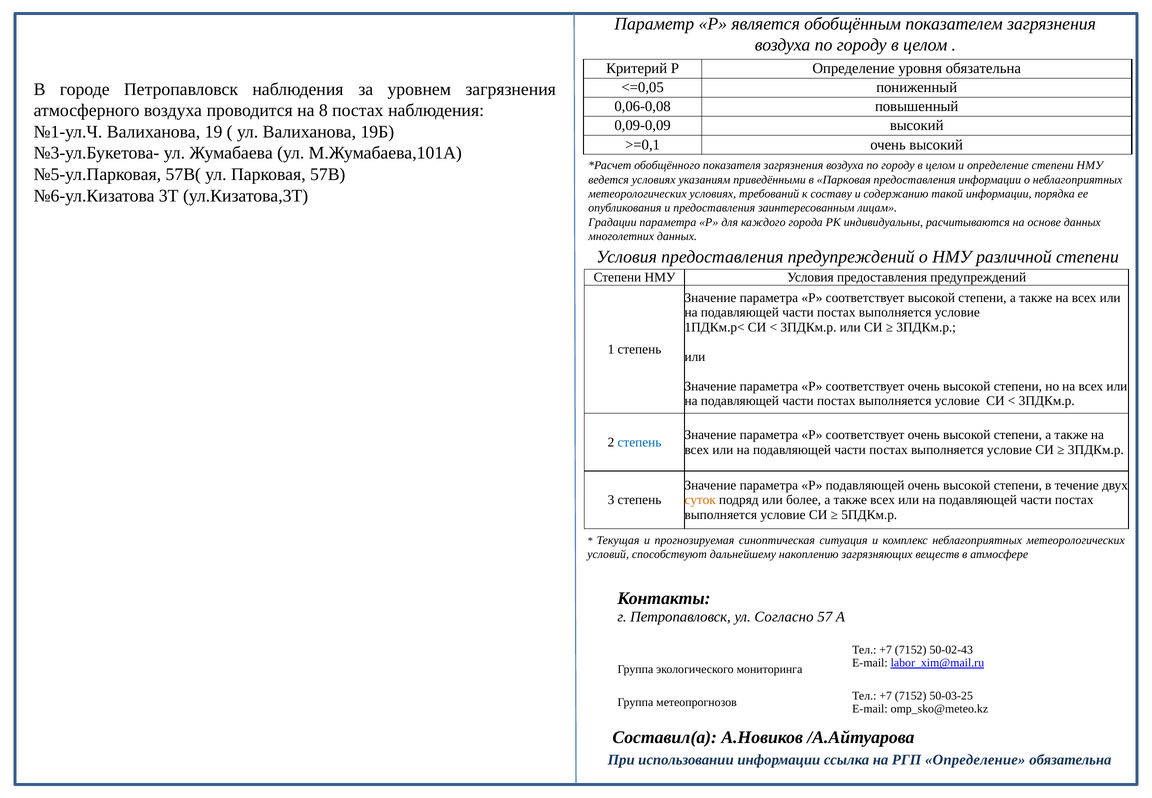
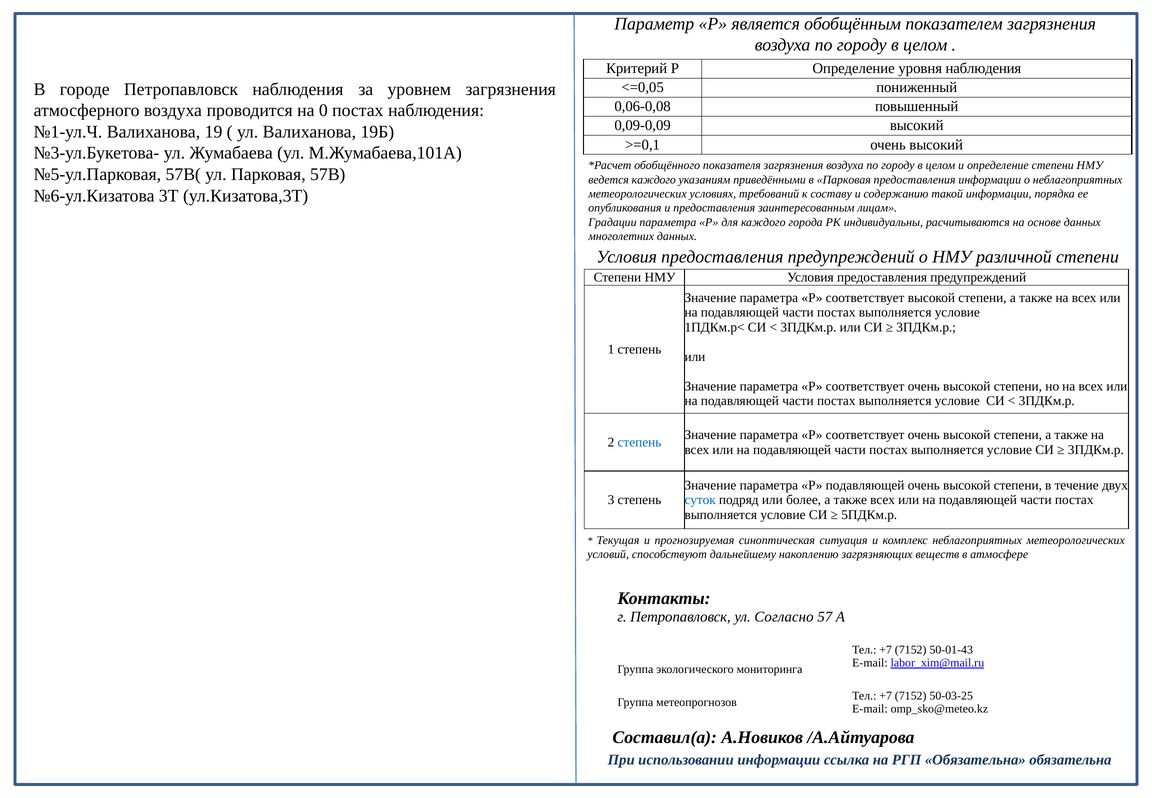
уровня обязательна: обязательна -> наблюдения
8: 8 -> 0
ведется условиях: условиях -> каждого
суток colour: orange -> blue
50-02-43: 50-02-43 -> 50-01-43
РГП Определение: Определение -> Обязательна
